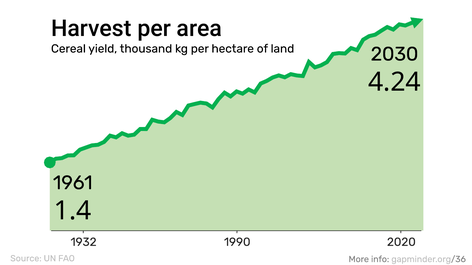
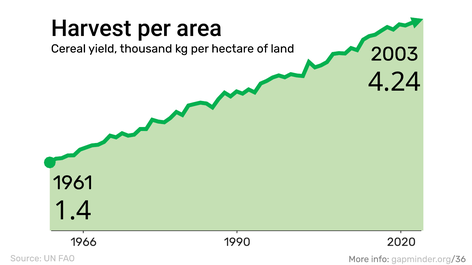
2030: 2030 -> 2003
1932: 1932 -> 1966
